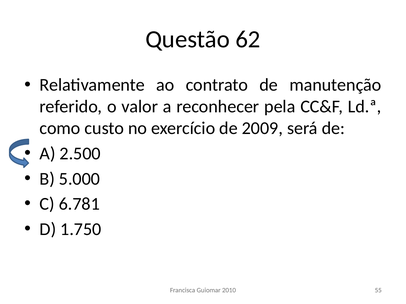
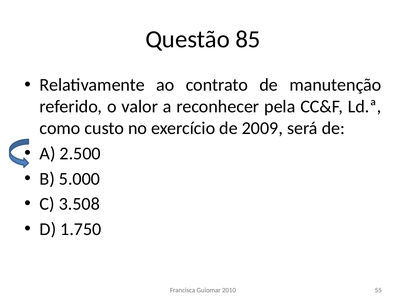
62: 62 -> 85
6.781: 6.781 -> 3.508
